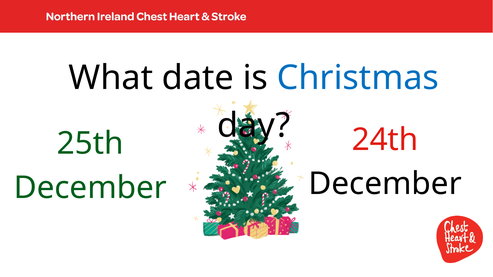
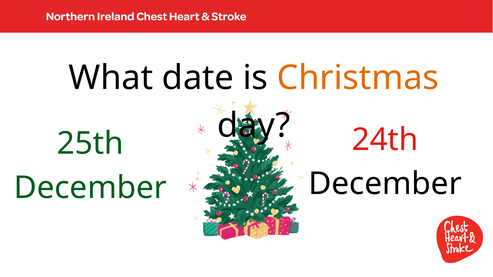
Christmas colour: blue -> orange
